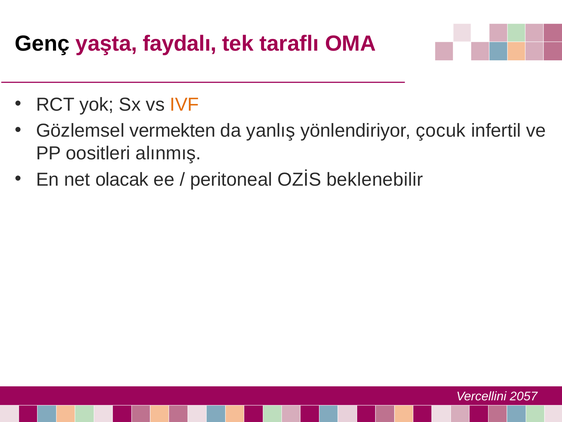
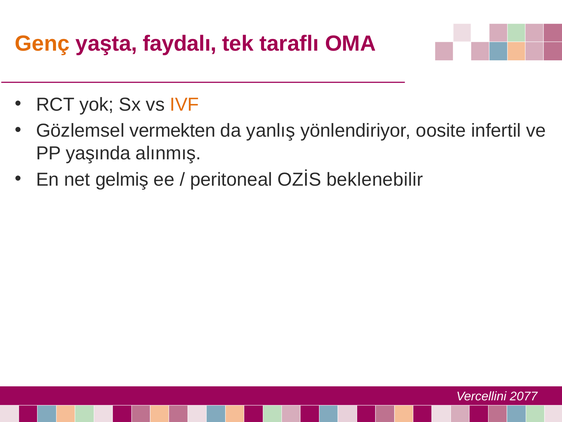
Genç colour: black -> orange
çocuk: çocuk -> oosite
oositleri: oositleri -> yaşında
olacak: olacak -> gelmiş
2057: 2057 -> 2077
